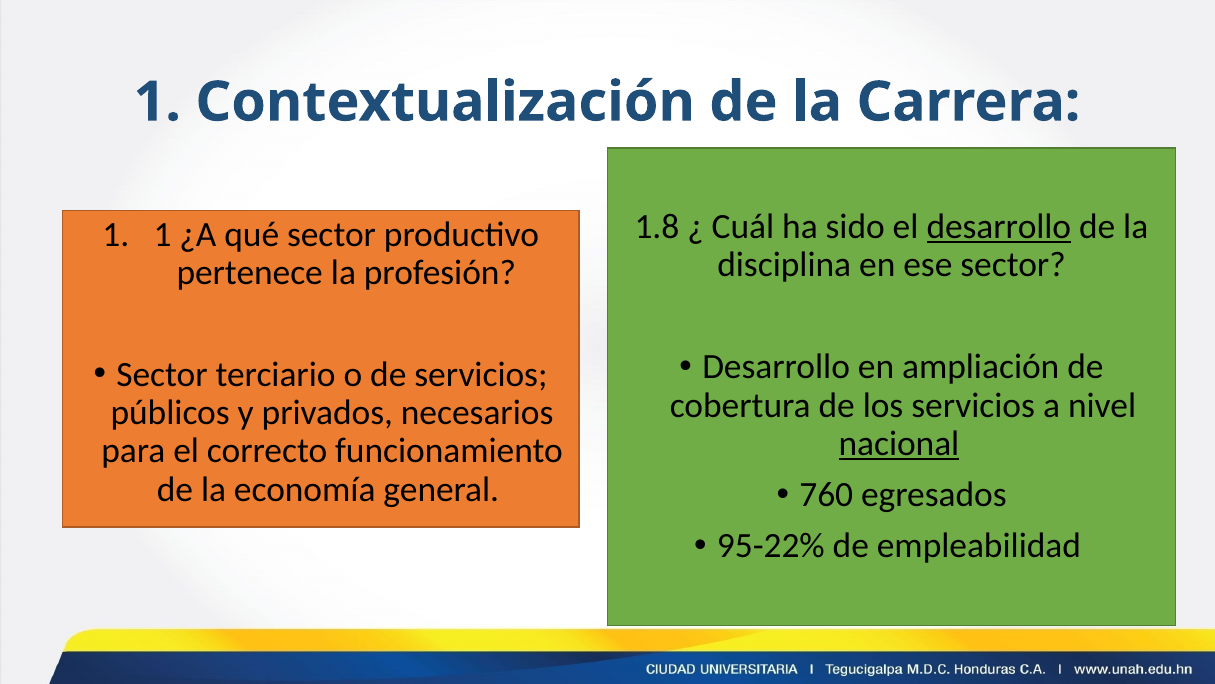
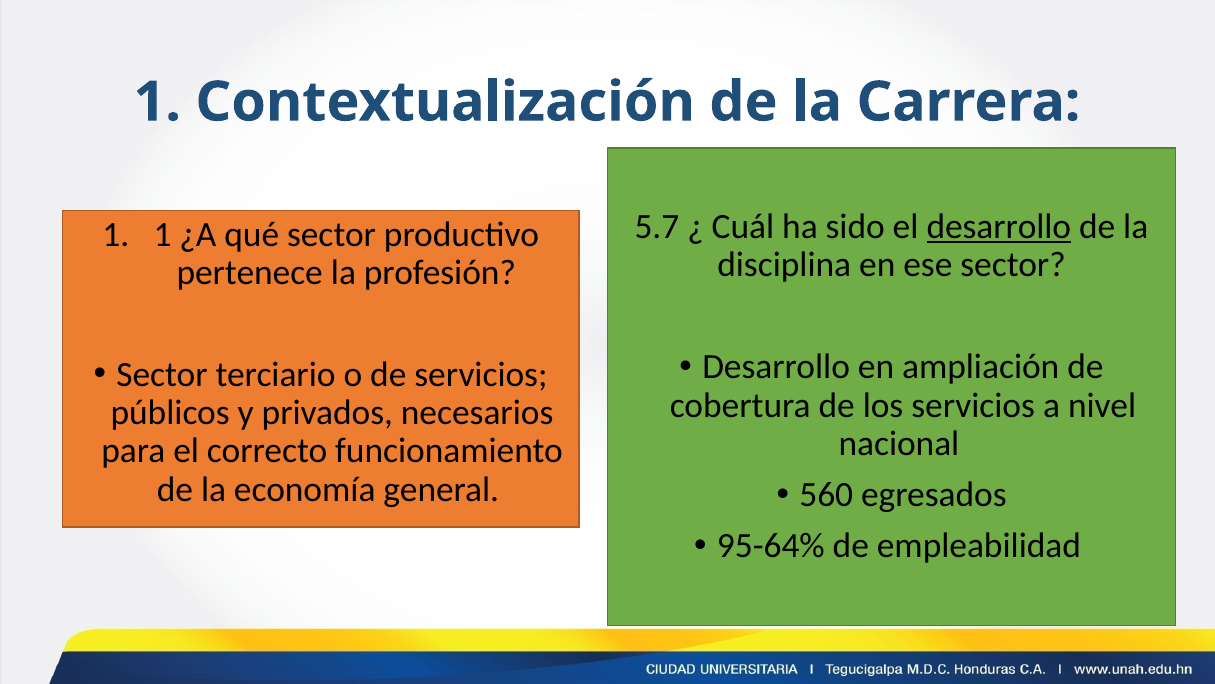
1.8: 1.8 -> 5.7
nacional underline: present -> none
760: 760 -> 560
95-22%: 95-22% -> 95-64%
